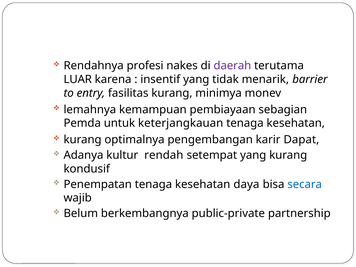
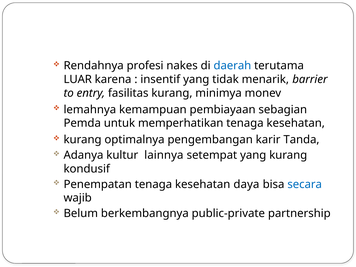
daerah colour: purple -> blue
keterjangkauan: keterjangkauan -> memperhatikan
Dapat: Dapat -> Tanda
rendah: rendah -> lainnya
